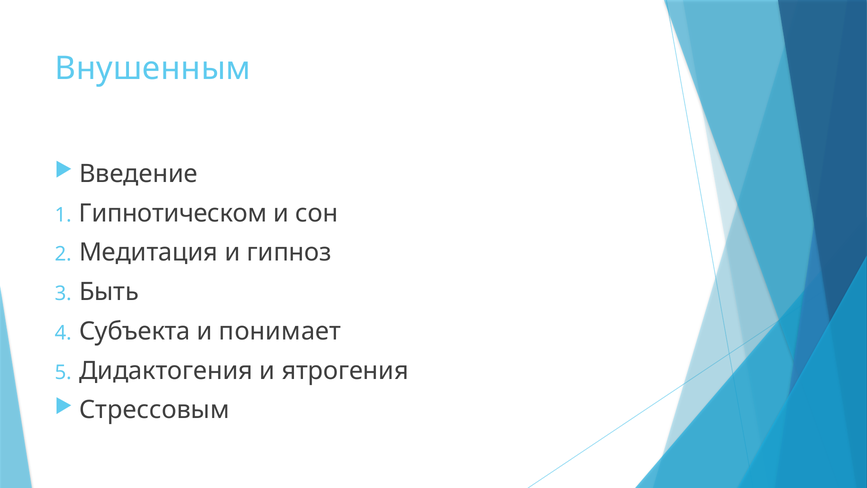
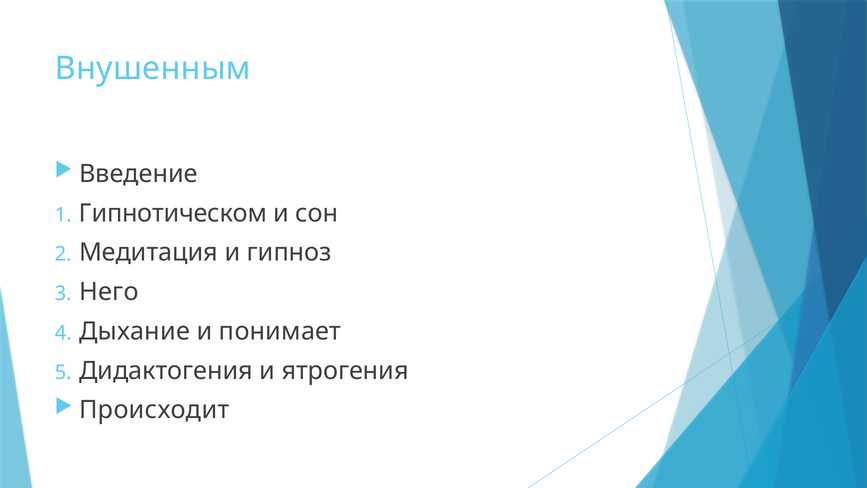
Быть: Быть -> Него
Субъекта: Субъекта -> Дыхание
Стрессовым: Стрессовым -> Происходит
